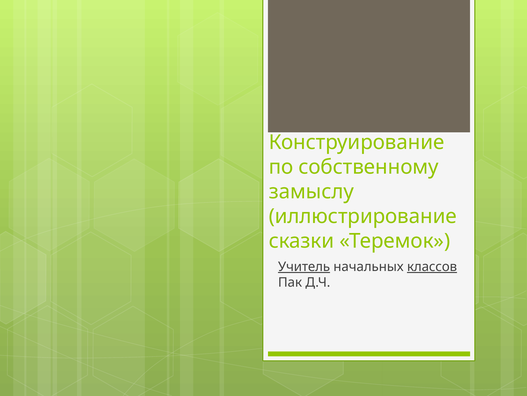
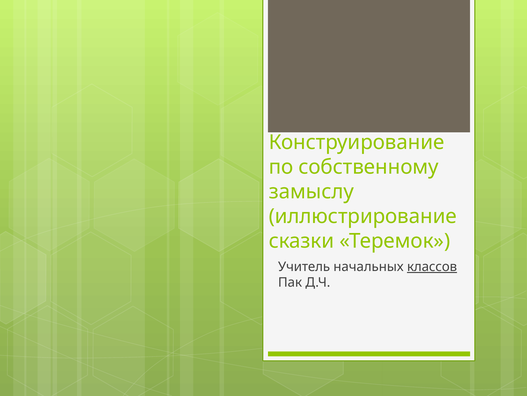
Учитель underline: present -> none
